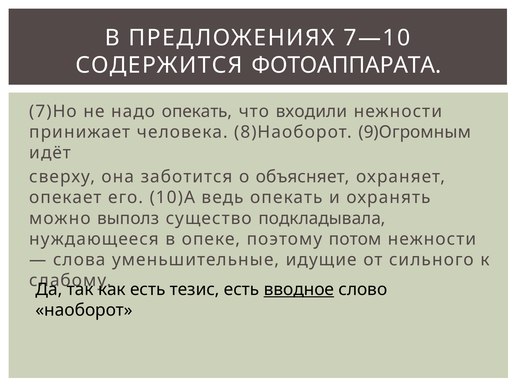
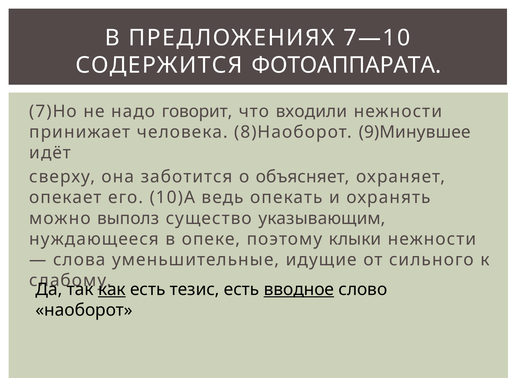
надо опекать: опекать -> говорит
9)Огромным: 9)Огромным -> 9)Минувшее
подкладывала: подкладывала -> указывающим
потом: потом -> клыки
как underline: none -> present
